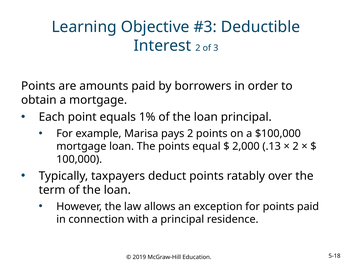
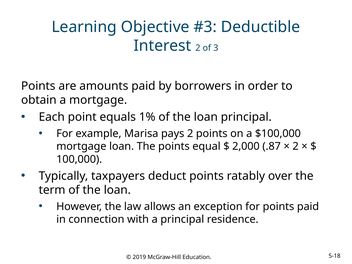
.13: .13 -> .87
